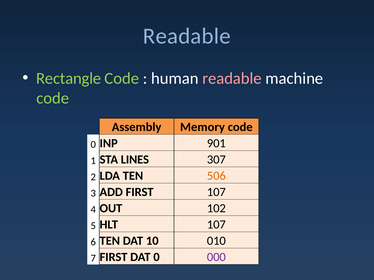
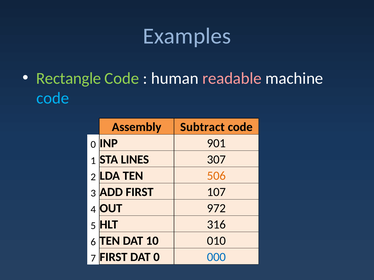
Readable at (187, 36): Readable -> Examples
code at (53, 98) colour: light green -> light blue
Memory: Memory -> Subtract
102: 102 -> 972
HLT 107: 107 -> 316
000 colour: purple -> blue
